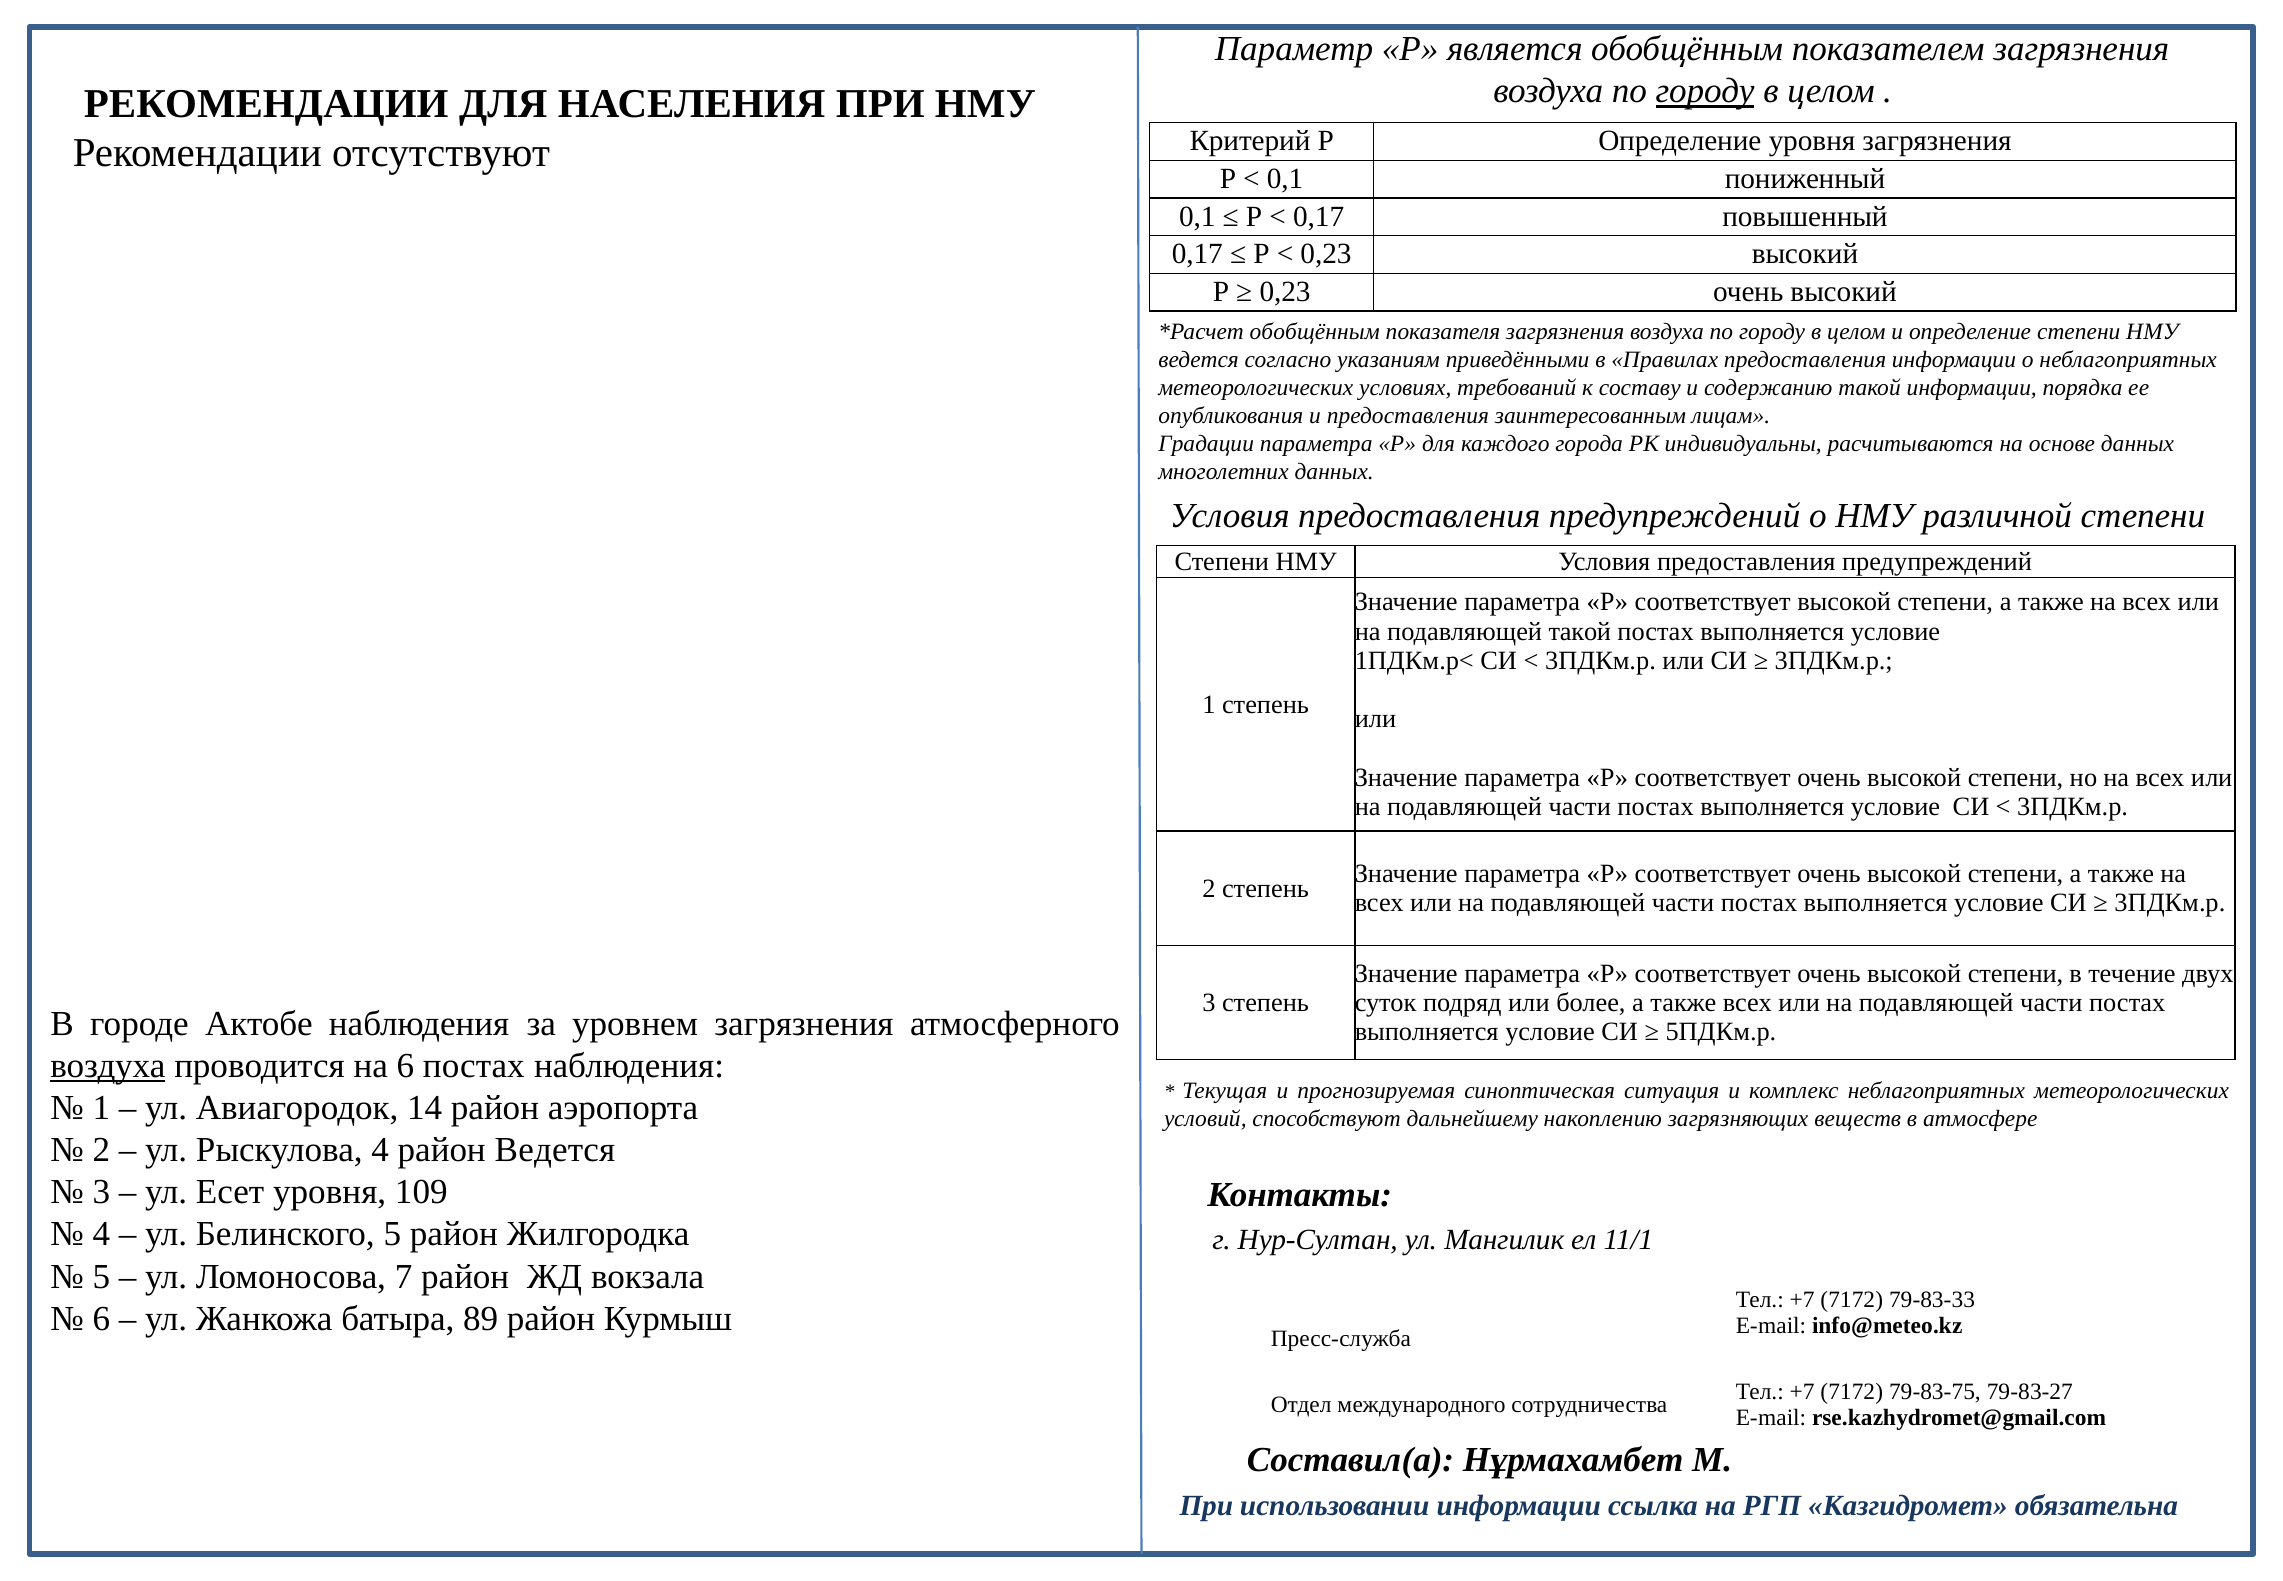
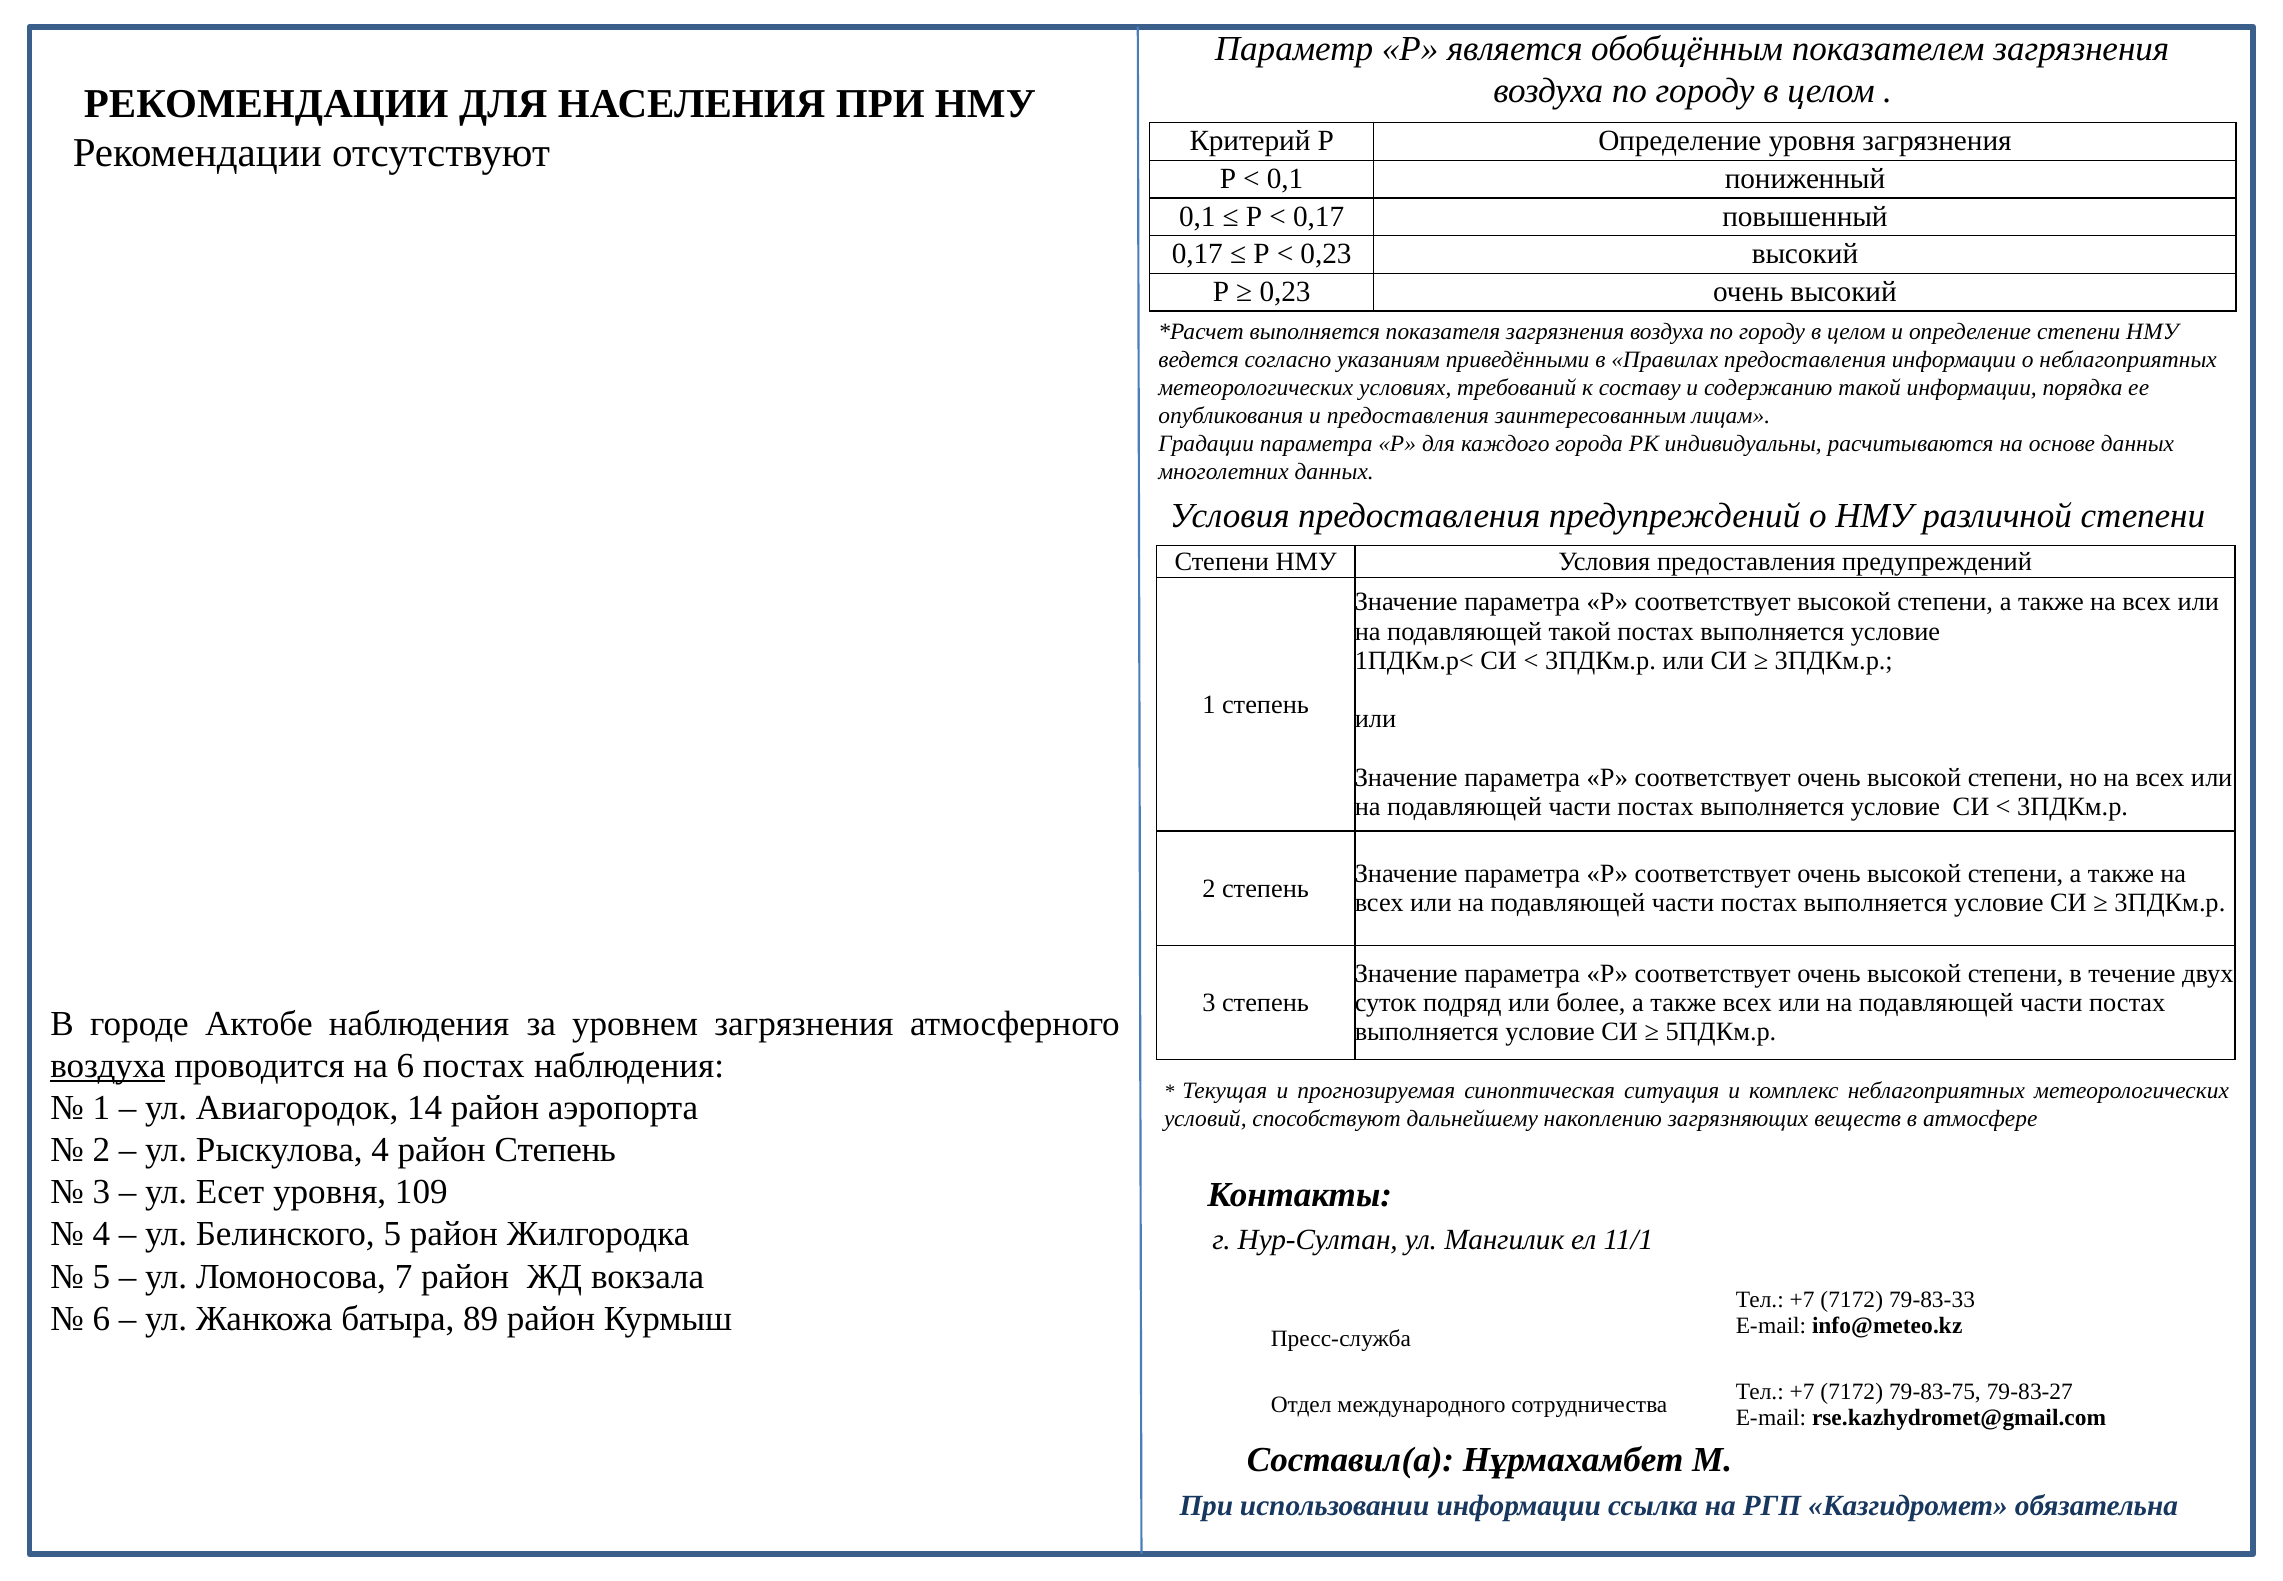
городу at (1705, 91) underline: present -> none
обобщённым at (1315, 331): обобщённым -> выполняется
район Ведется: Ведется -> Степень
